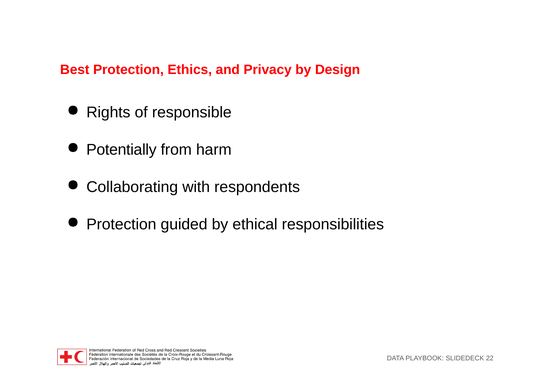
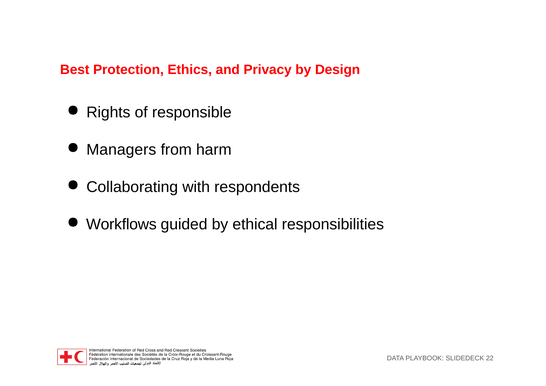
Potentially: Potentially -> Managers
Protection at (121, 225): Protection -> Workflows
